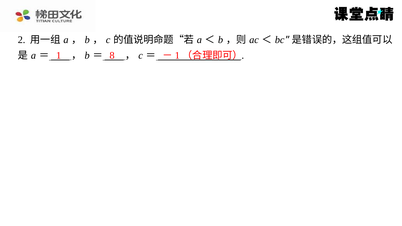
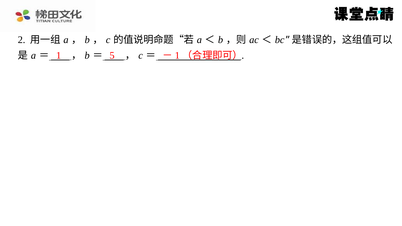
8: 8 -> 5
